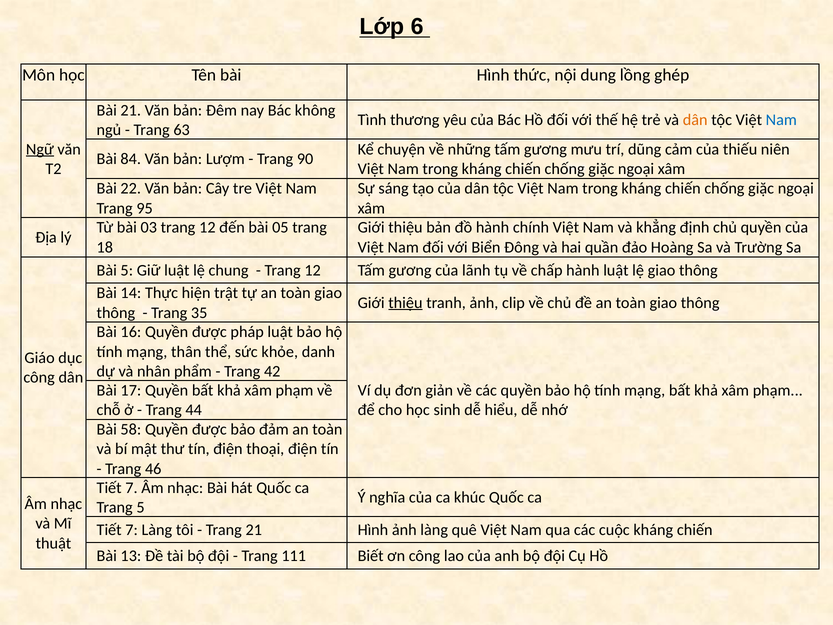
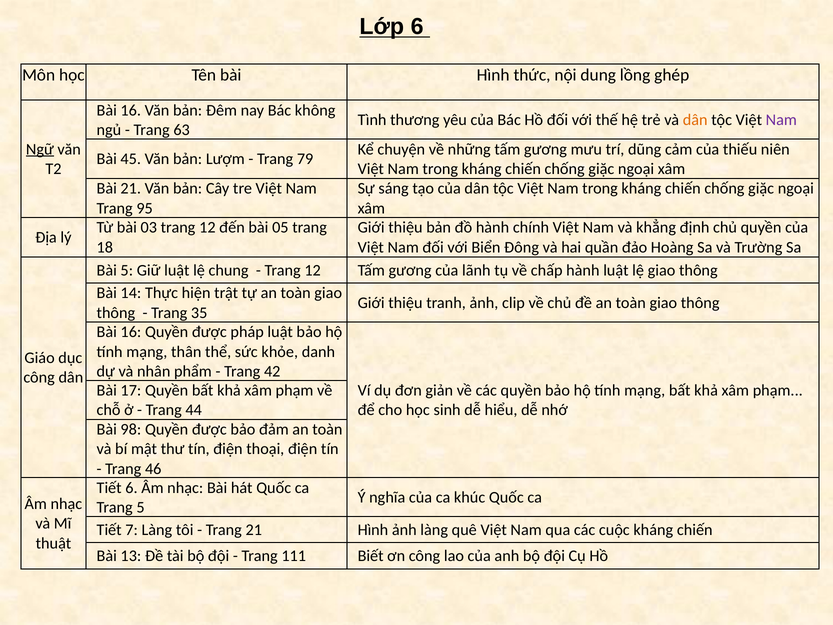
21 at (131, 110): 21 -> 16
Nam at (781, 120) colour: blue -> purple
84: 84 -> 45
90: 90 -> 79
Bài 22: 22 -> 21
thiệu at (405, 303) underline: present -> none
58: 58 -> 98
7 at (131, 488): 7 -> 6
